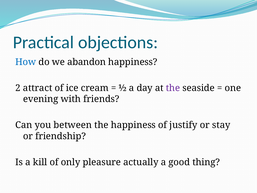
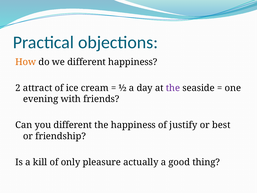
How colour: blue -> orange
we abandon: abandon -> different
you between: between -> different
stay: stay -> best
